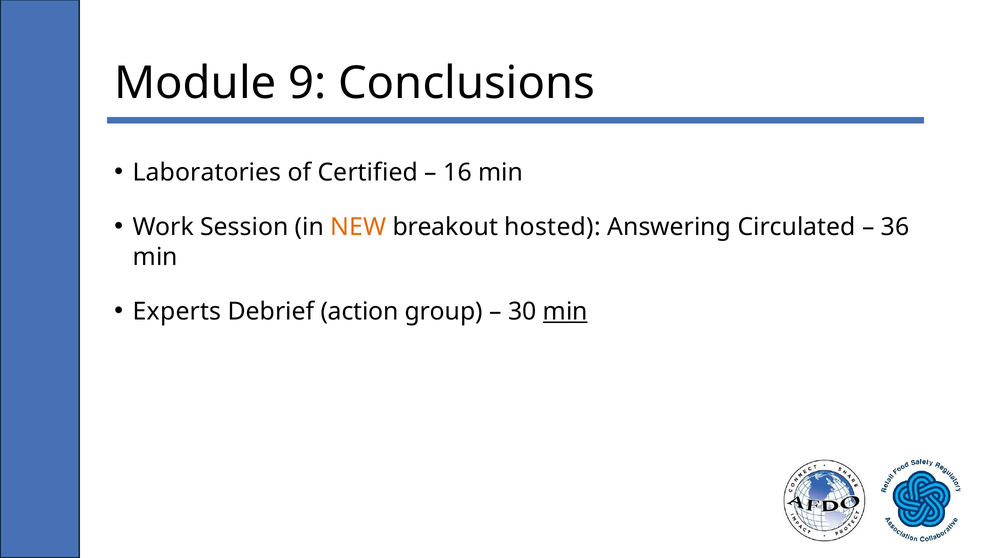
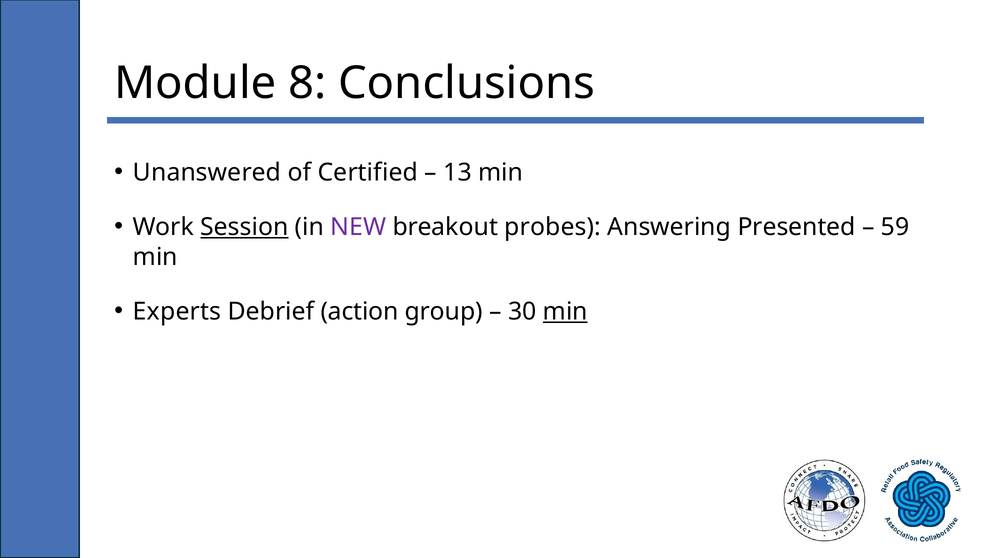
9: 9 -> 8
Laboratories: Laboratories -> Unanswered
16: 16 -> 13
Session underline: none -> present
NEW colour: orange -> purple
hosted: hosted -> probes
Circulated: Circulated -> Presented
36: 36 -> 59
